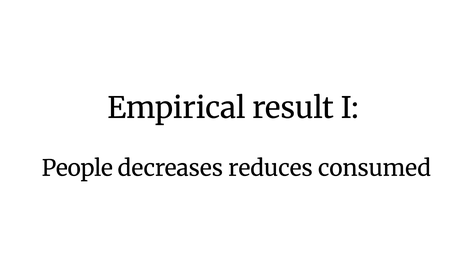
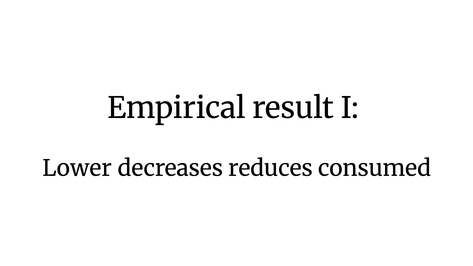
People: People -> Lower
